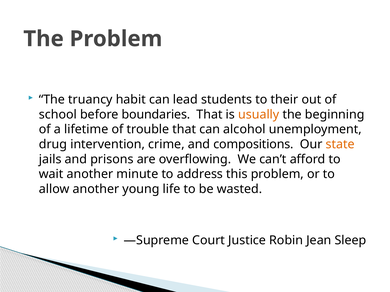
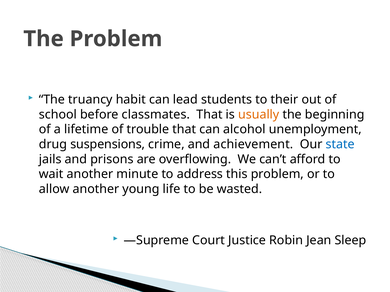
boundaries: boundaries -> classmates
intervention: intervention -> suspensions
compositions: compositions -> achievement
state colour: orange -> blue
